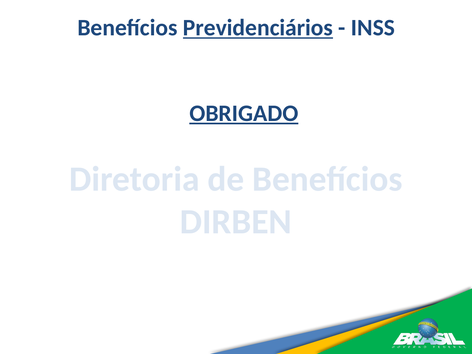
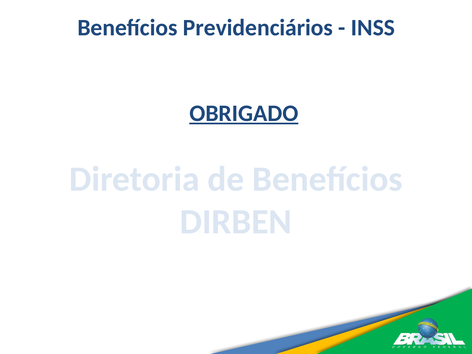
Previdenciários underline: present -> none
